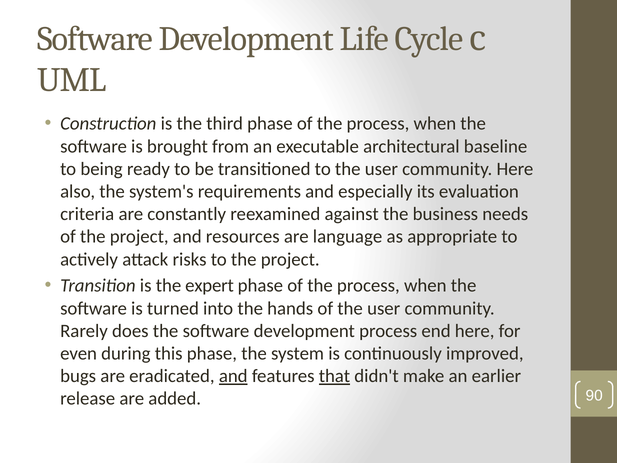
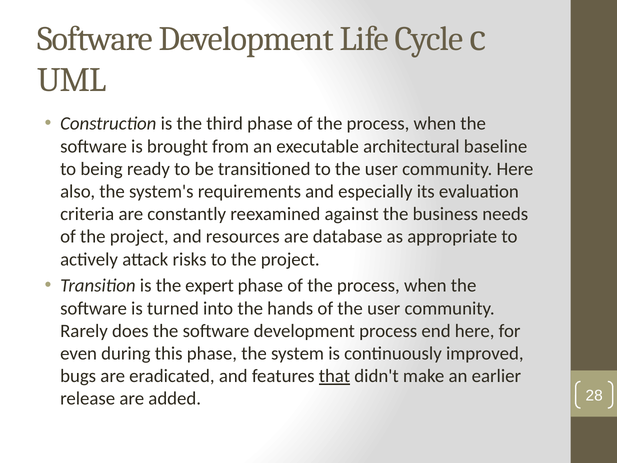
language: language -> database
and at (233, 376) underline: present -> none
90: 90 -> 28
